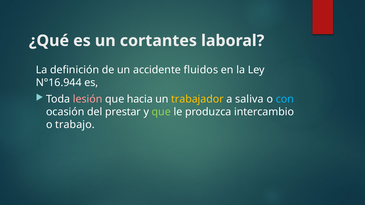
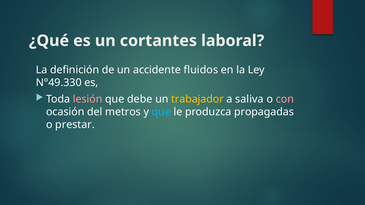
N°16.944: N°16.944 -> N°49.330
hacia: hacia -> debe
con colour: light blue -> pink
prestar: prestar -> metros
que at (161, 112) colour: light green -> light blue
intercambio: intercambio -> propagadas
trabajo: trabajo -> prestar
